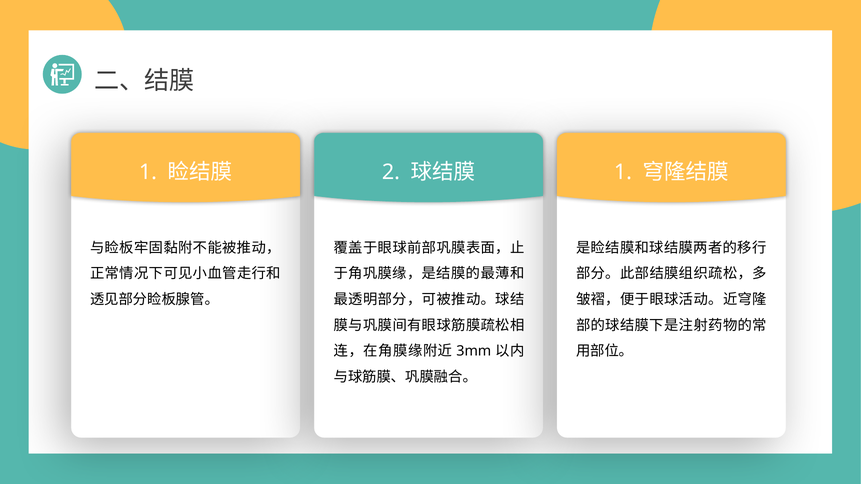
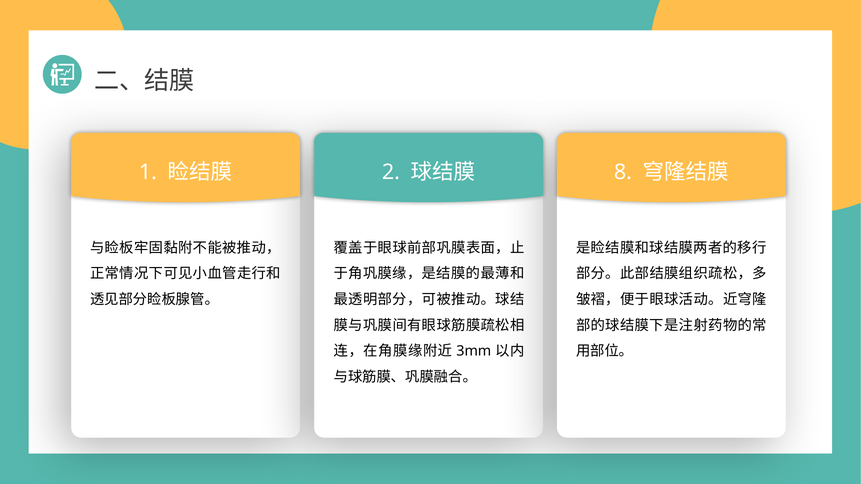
1 at (623, 172): 1 -> 8
